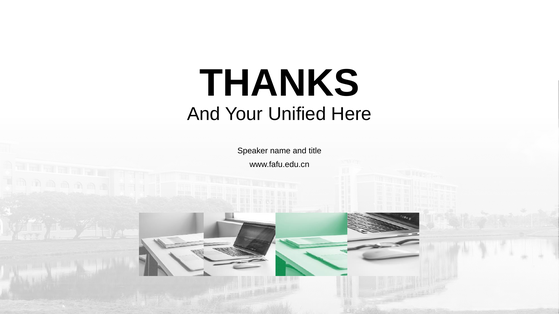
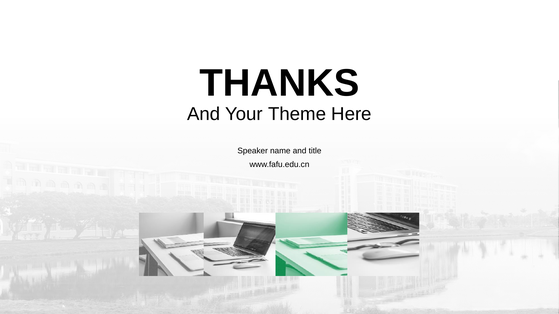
Unified: Unified -> Theme
